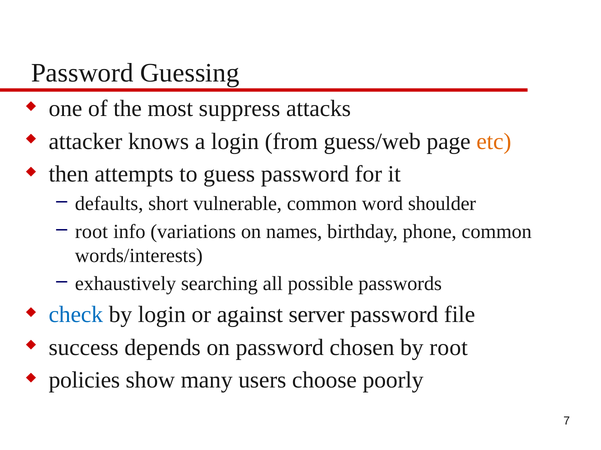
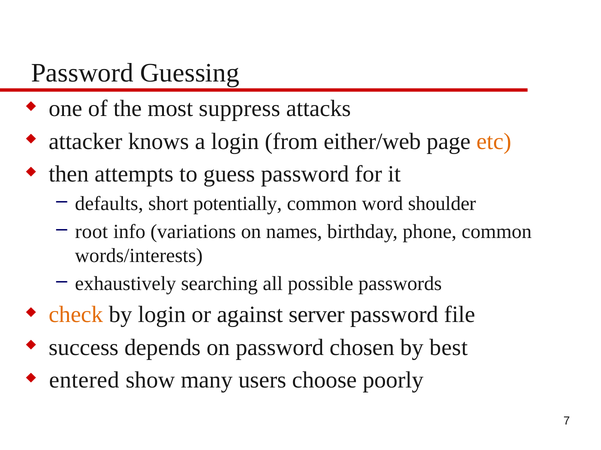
guess/web: guess/web -> either/web
vulnerable: vulnerable -> potentially
check colour: blue -> orange
by root: root -> best
policies: policies -> entered
